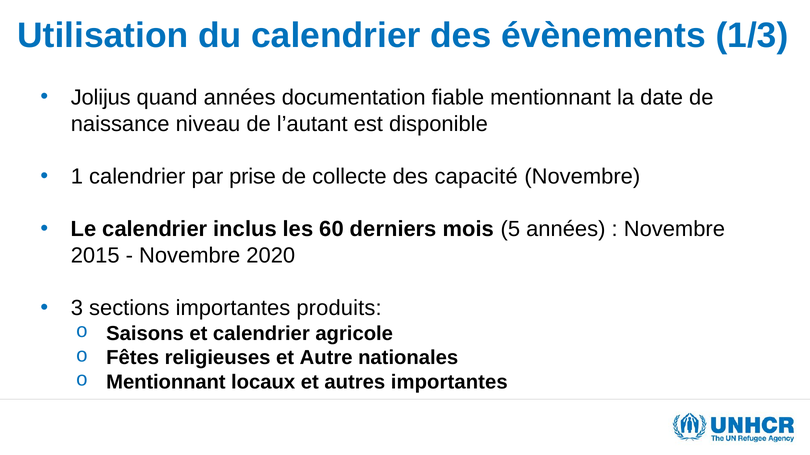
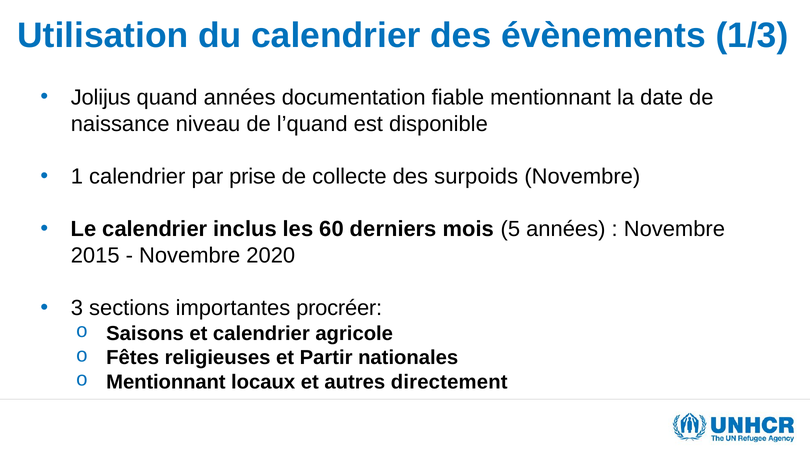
l’autant: l’autant -> l’quand
capacité: capacité -> surpoids
produits: produits -> procréer
Autre: Autre -> Partir
autres importantes: importantes -> directement
